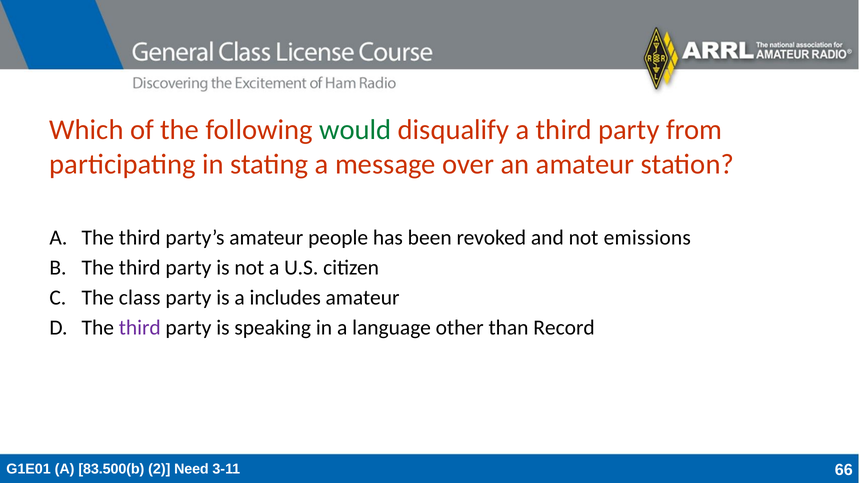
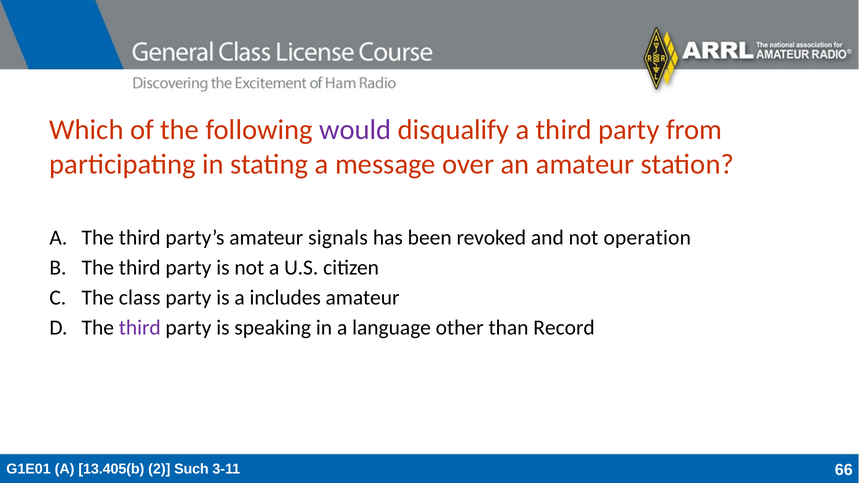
would colour: green -> purple
people: people -> signals
emissions: emissions -> operation
83.500(b: 83.500(b -> 13.405(b
Need: Need -> Such
